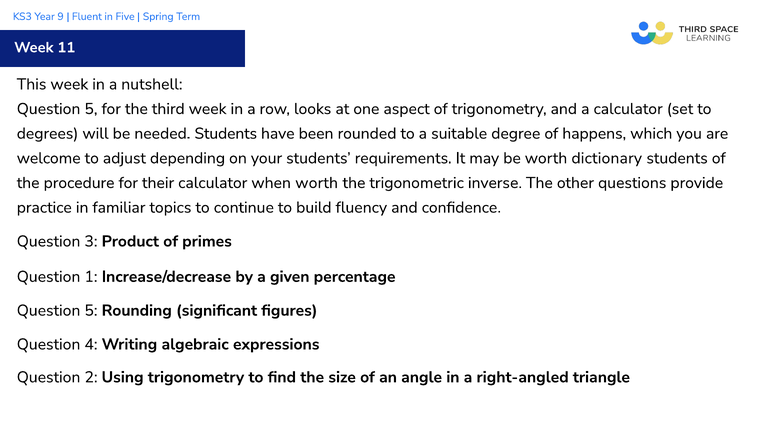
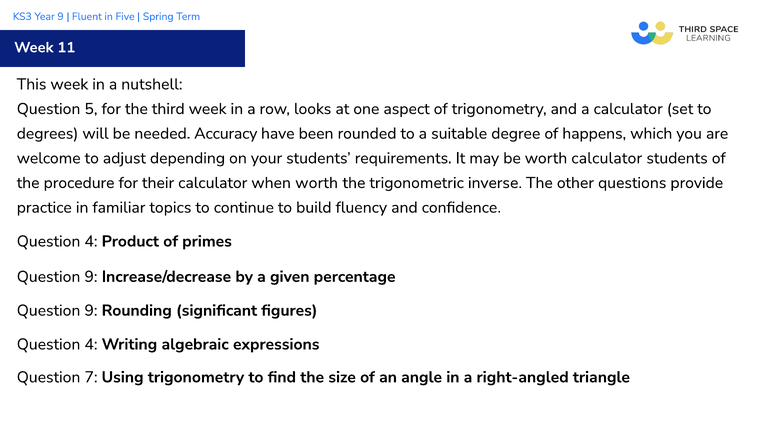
needed Students: Students -> Accuracy
worth dictionary: dictionary -> calculator
3 at (91, 241): 3 -> 4
1 at (91, 277): 1 -> 9
5 at (91, 310): 5 -> 9
2: 2 -> 7
